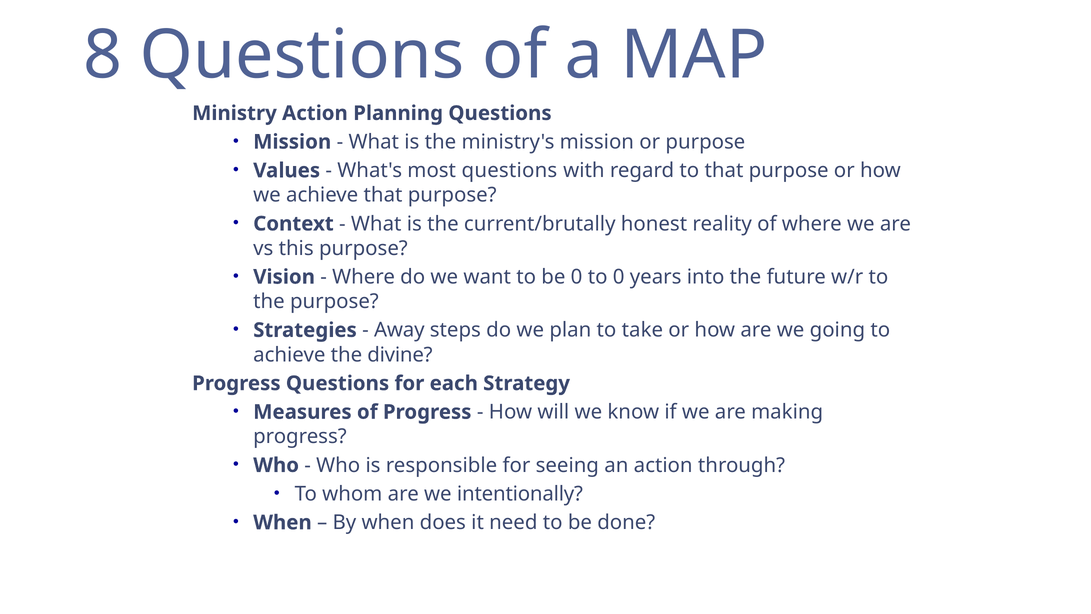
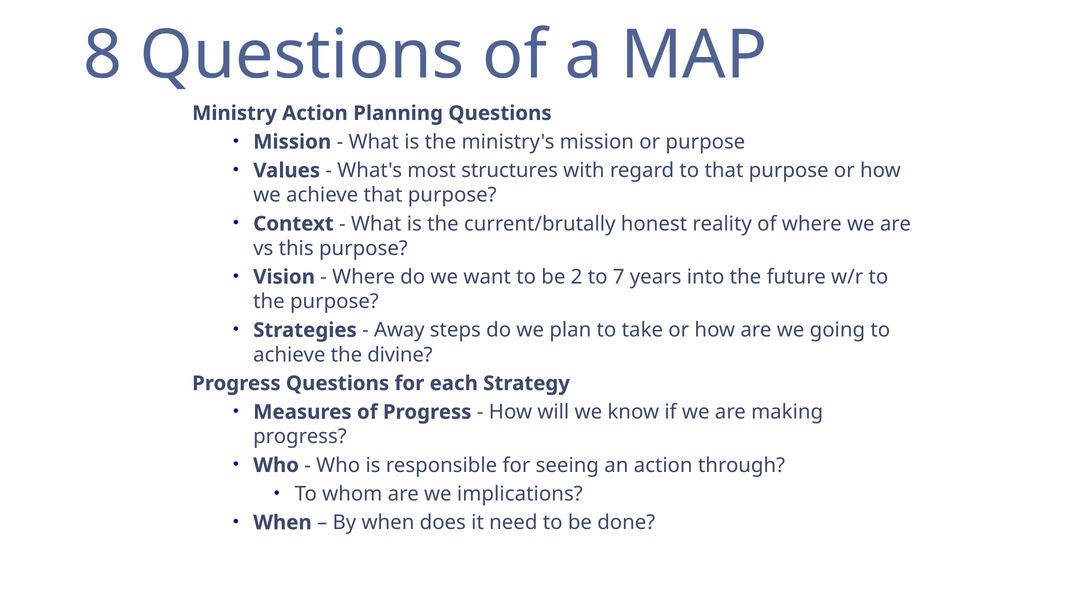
most questions: questions -> structures
be 0: 0 -> 2
to 0: 0 -> 7
intentionally: intentionally -> implications
